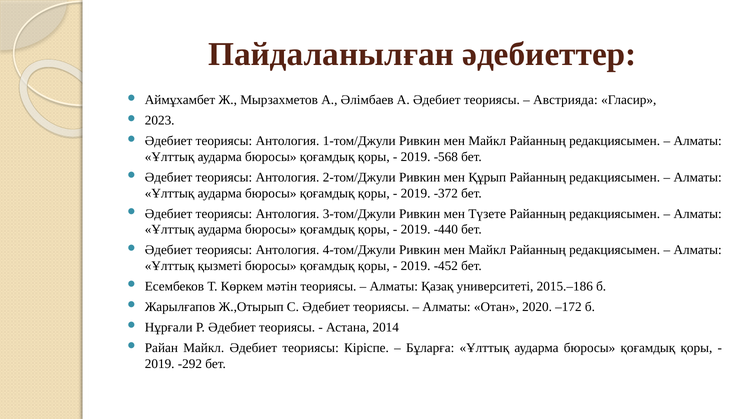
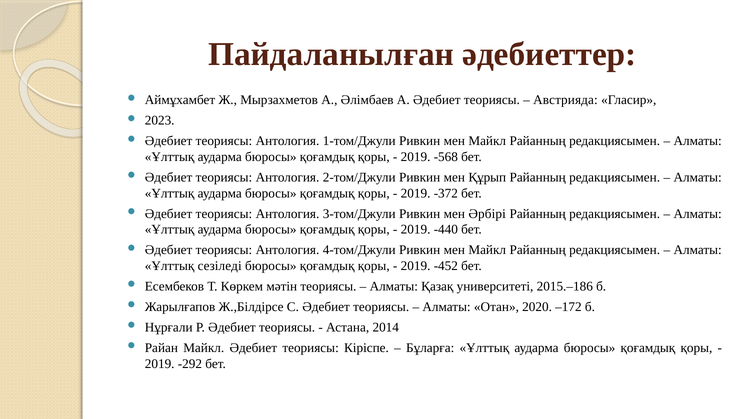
Түзете: Түзете -> Әрбірі
қызметі: қызметі -> сезіледі
Ж.,Отырып: Ж.,Отырып -> Ж.,Білдірсе
